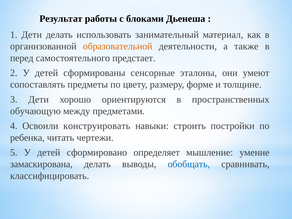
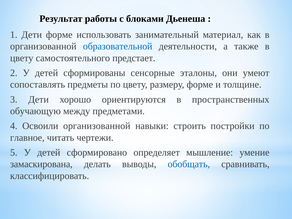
Дети делать: делать -> форме
образовательной colour: orange -> blue
перед at (22, 58): перед -> цвету
Освоили конструировать: конструировать -> организованной
ребенка: ребенка -> главное
